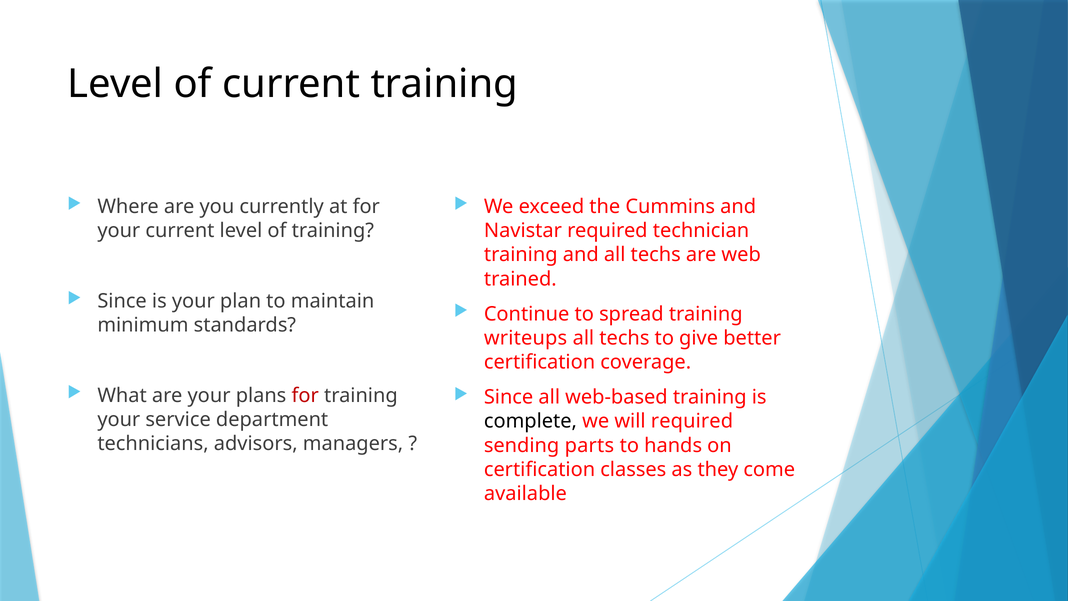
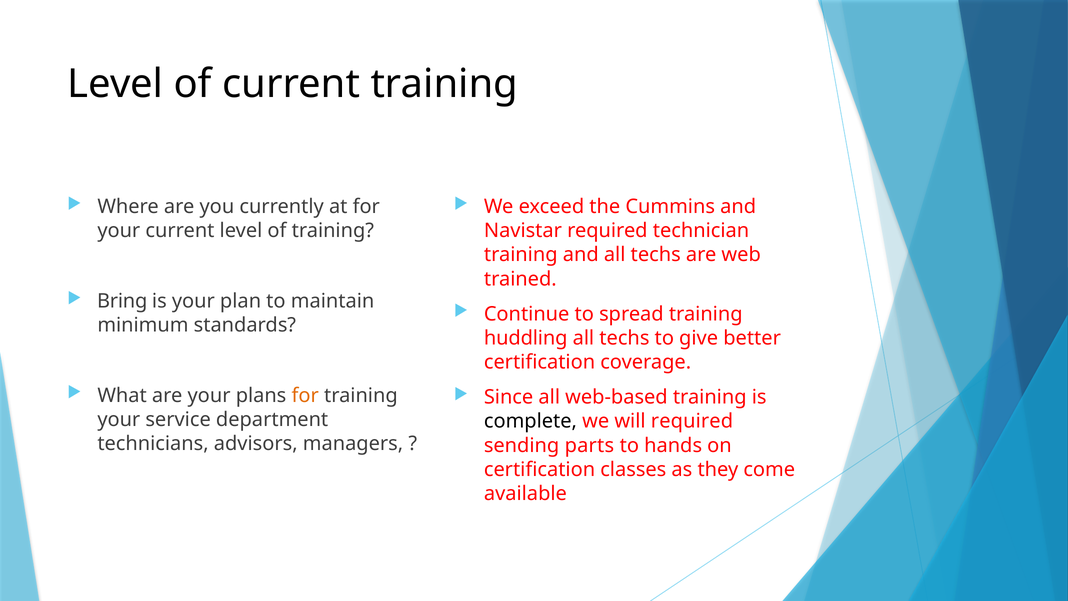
Since at (122, 301): Since -> Bring
writeups: writeups -> huddling
for at (305, 395) colour: red -> orange
